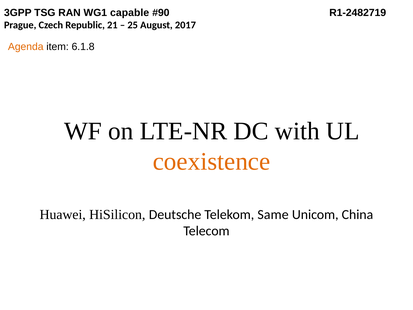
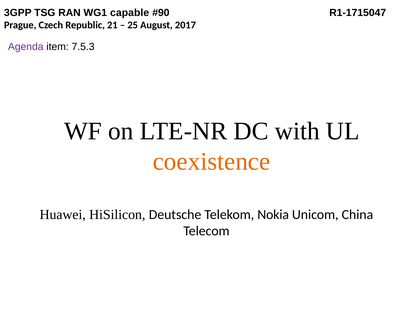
R1-2482719: R1-2482719 -> R1-1715047
Agenda colour: orange -> purple
6.1.8: 6.1.8 -> 7.5.3
Same: Same -> Nokia
